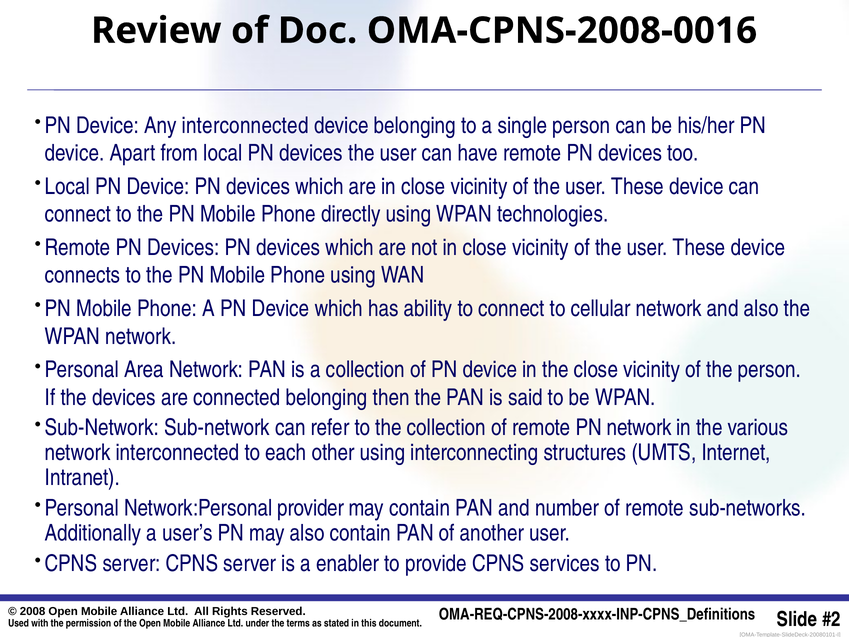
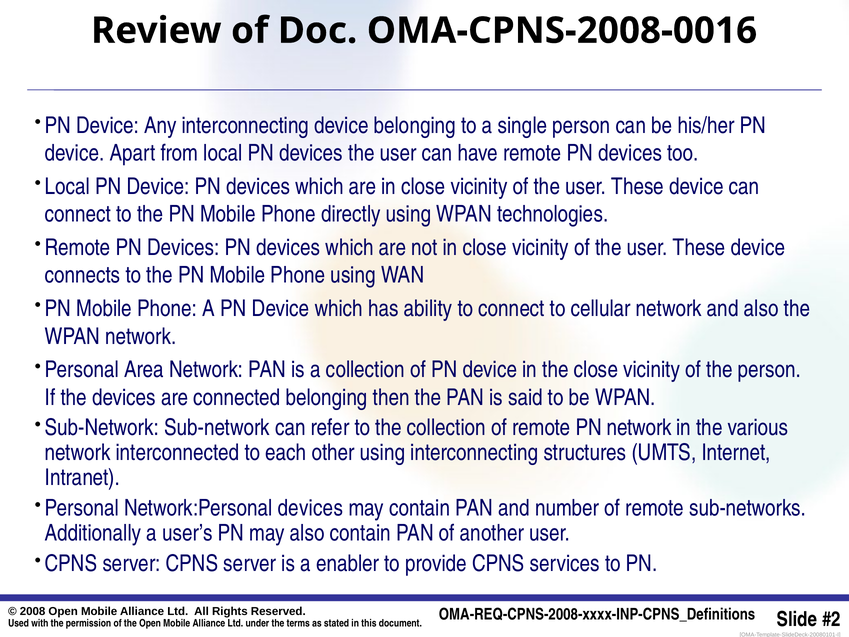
Any interconnected: interconnected -> interconnecting
Network:Personal provider: provider -> devices
